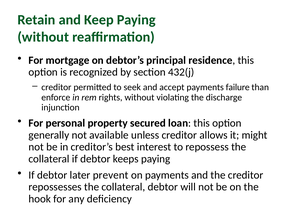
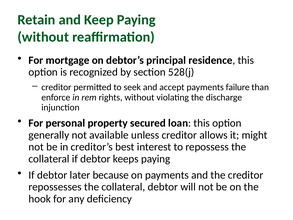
432(j: 432(j -> 528(j
prevent: prevent -> because
